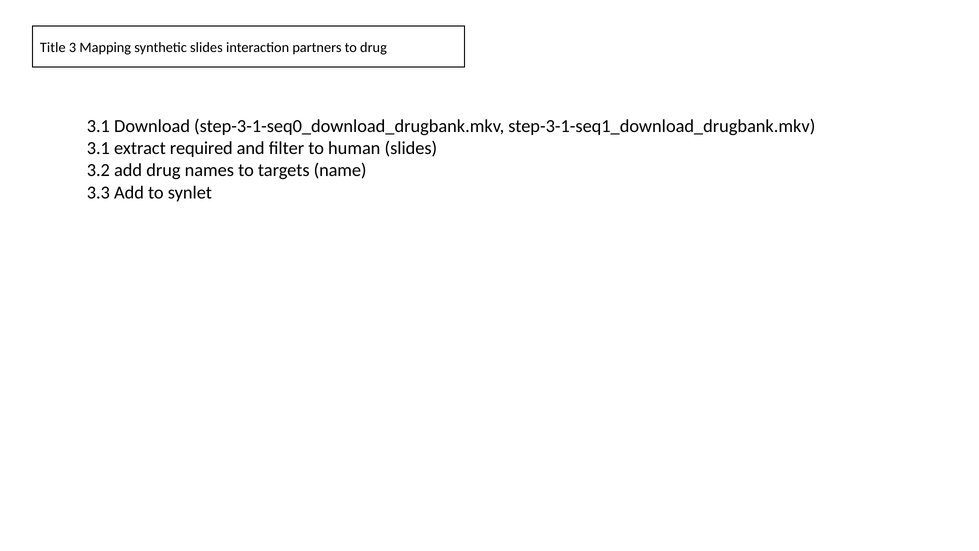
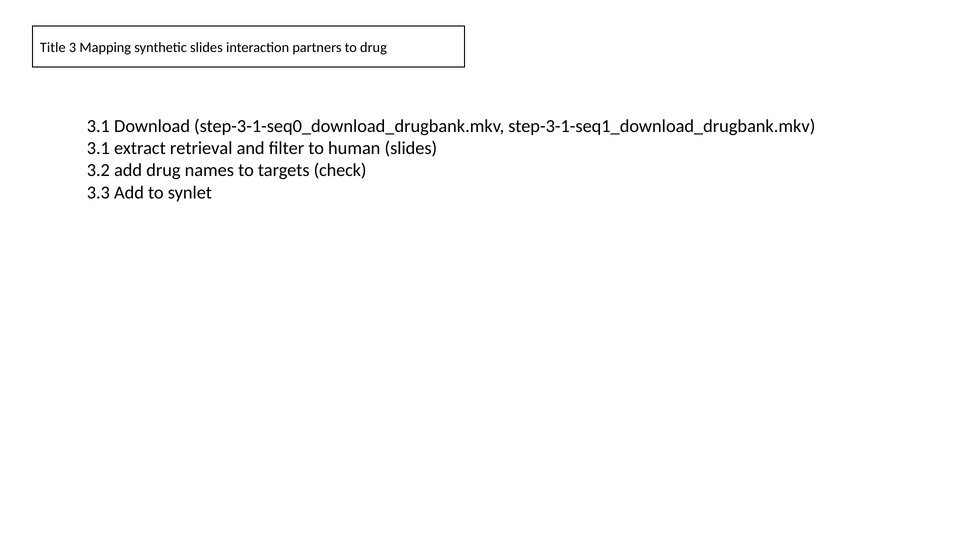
required: required -> retrieval
name: name -> check
